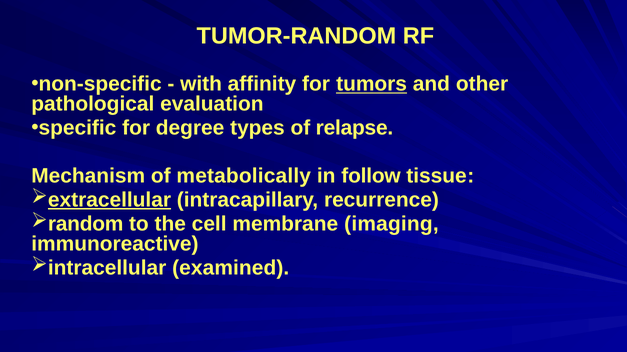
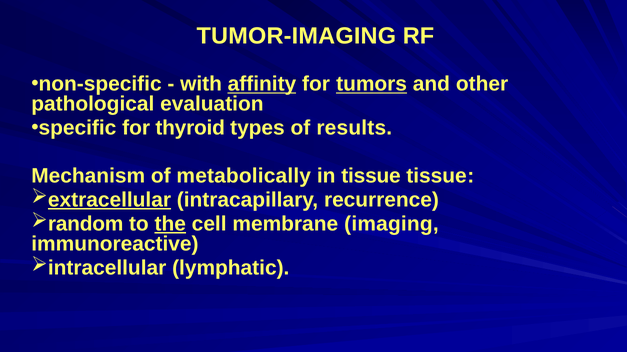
TUMOR-RANDOM: TUMOR-RANDOM -> TUMOR-IMAGING
affinity underline: none -> present
degree: degree -> thyroid
relapse: relapse -> results
in follow: follow -> tissue
the underline: none -> present
examined: examined -> lymphatic
